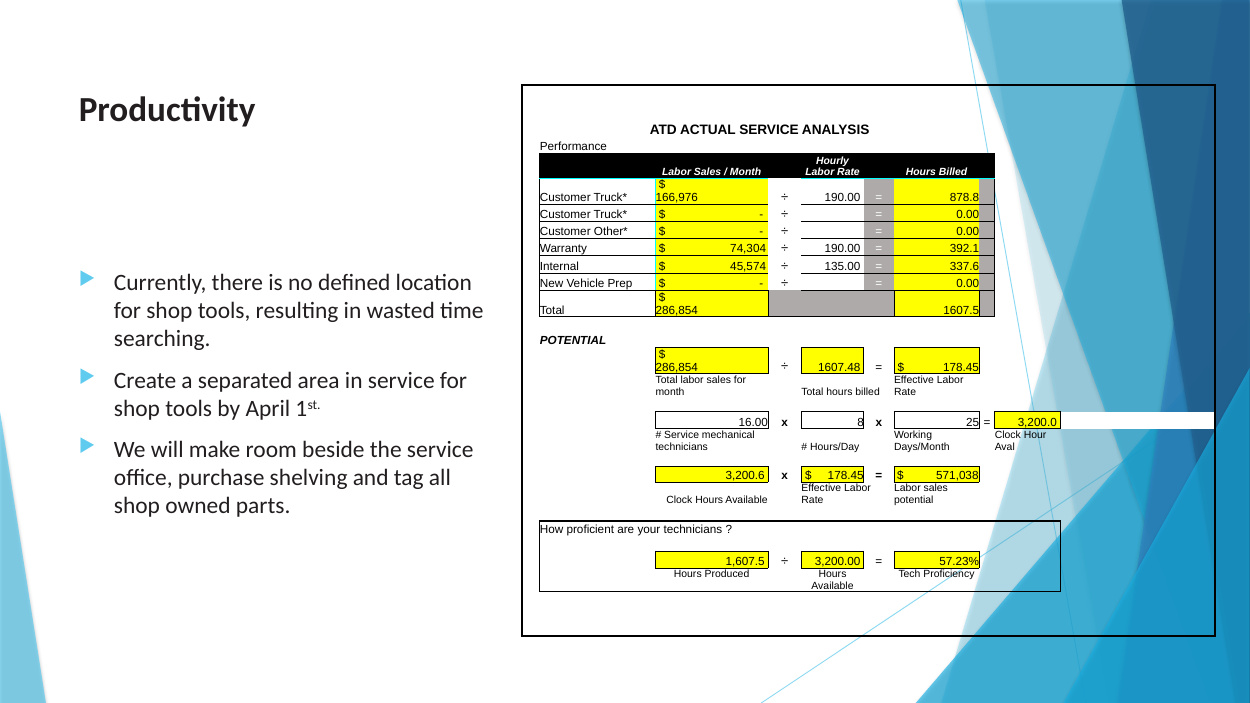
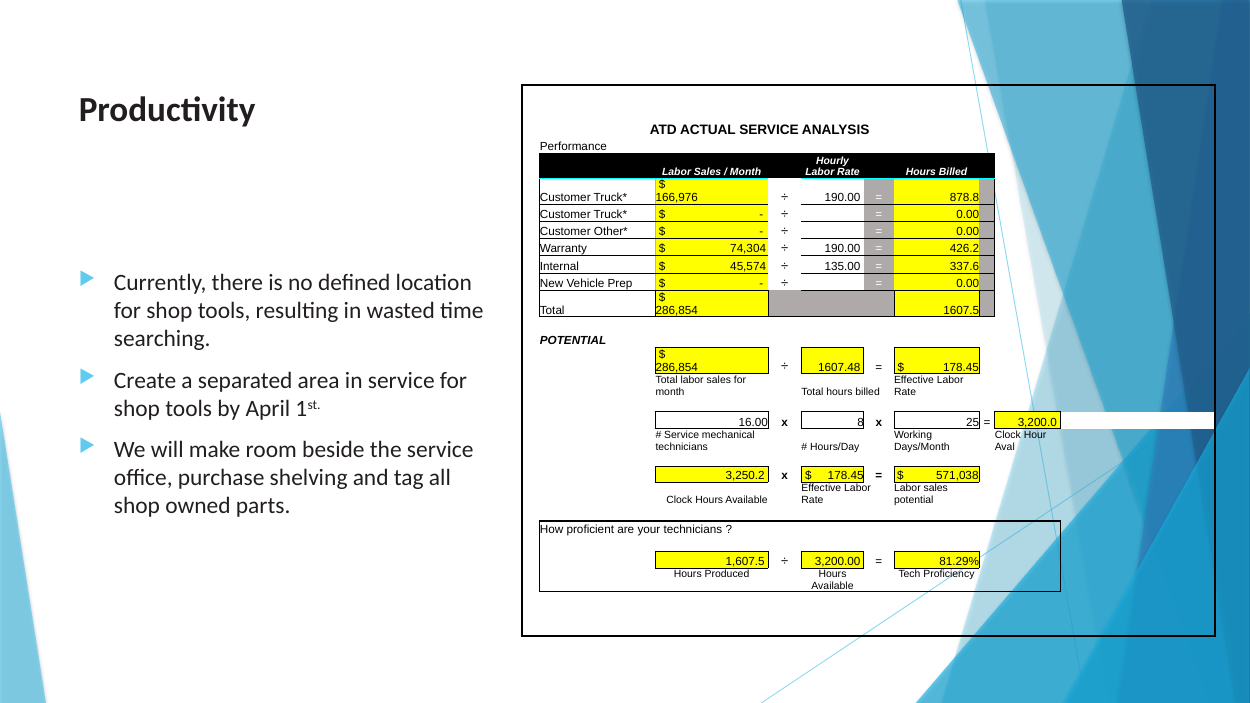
392.1: 392.1 -> 426.2
3,200.6: 3,200.6 -> 3,250.2
57.23%: 57.23% -> 81.29%
